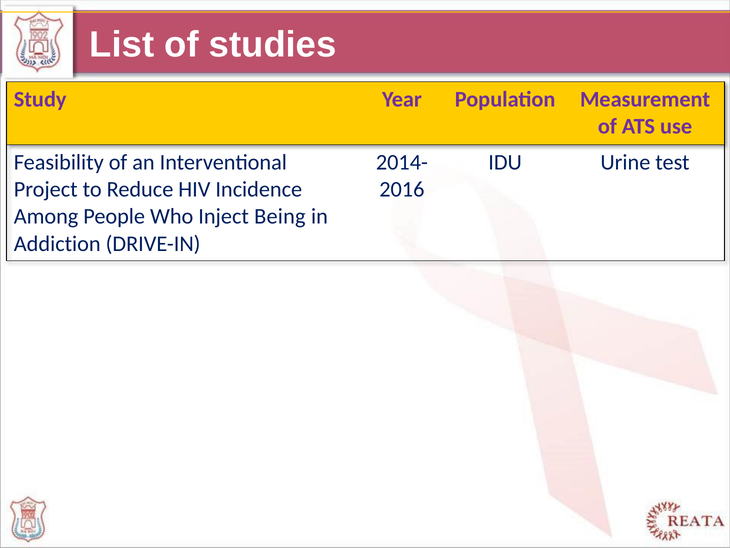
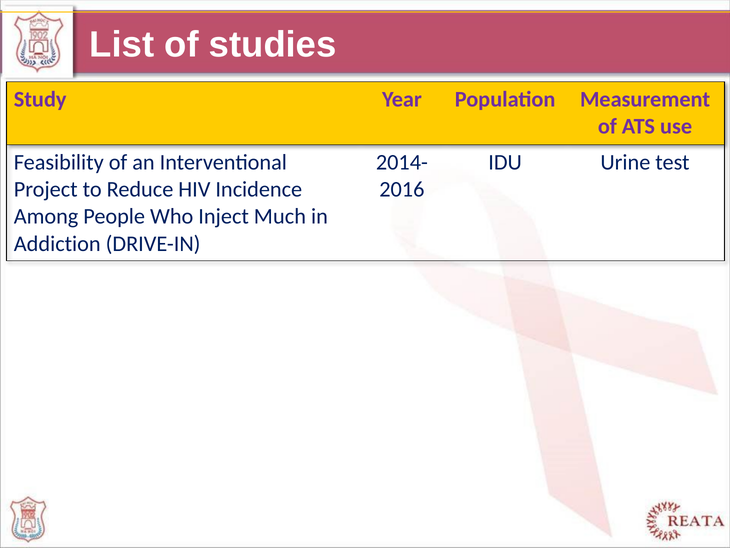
Being: Being -> Much
